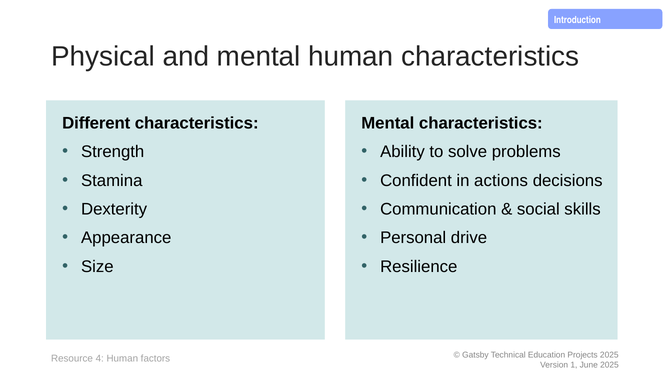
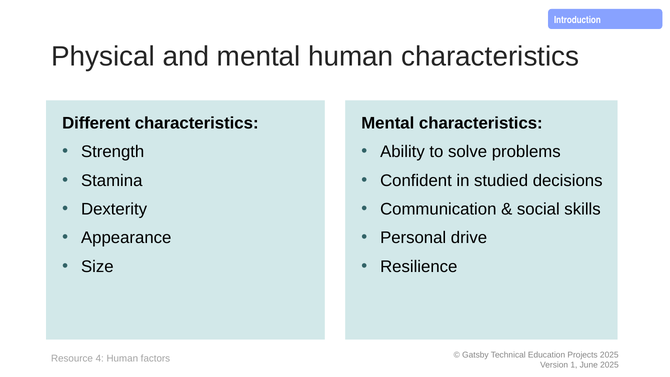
actions: actions -> studied
